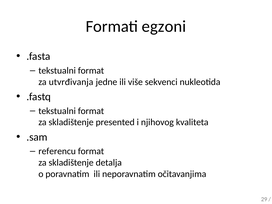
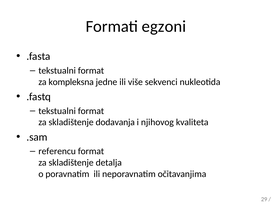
utvrđivanja: utvrđivanja -> kompleksna
presented: presented -> dodavanja
